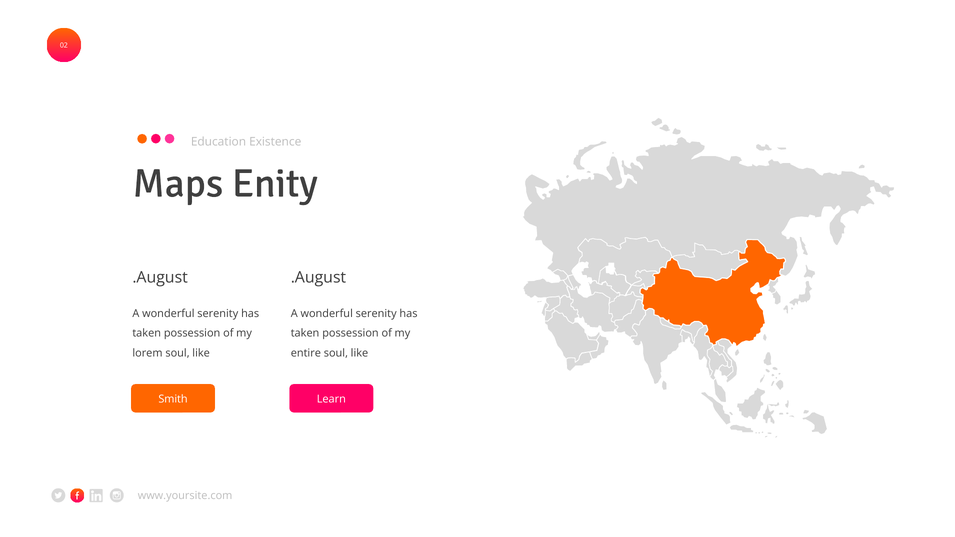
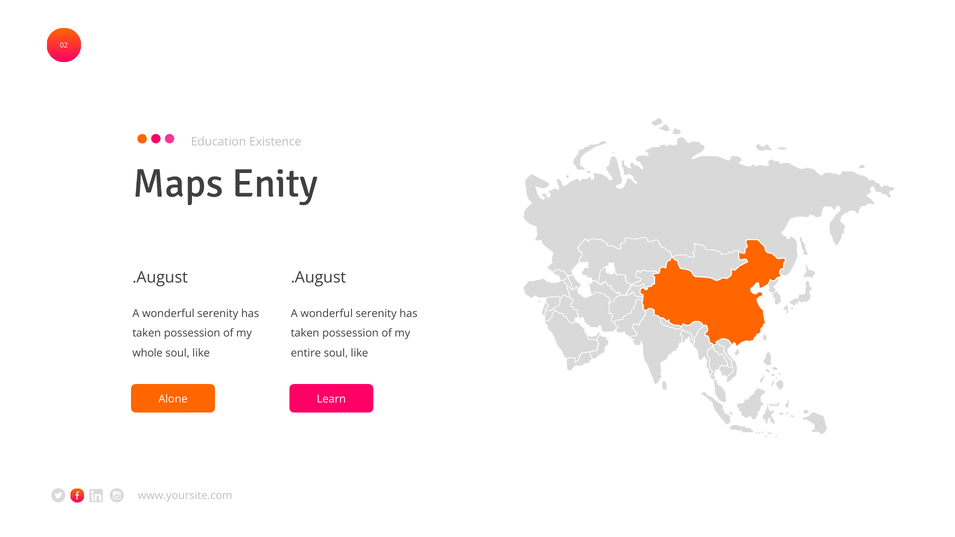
lorem: lorem -> whole
Smith: Smith -> Alone
